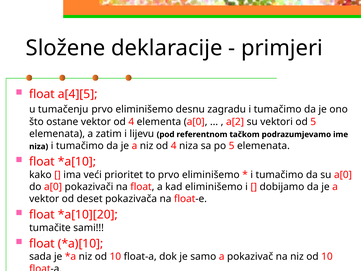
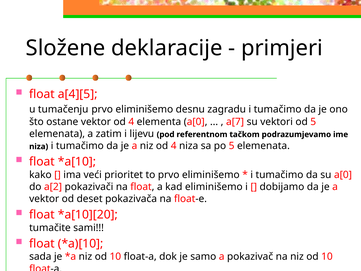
a[2: a[2 -> a[7
do a[0: a[0 -> a[2
